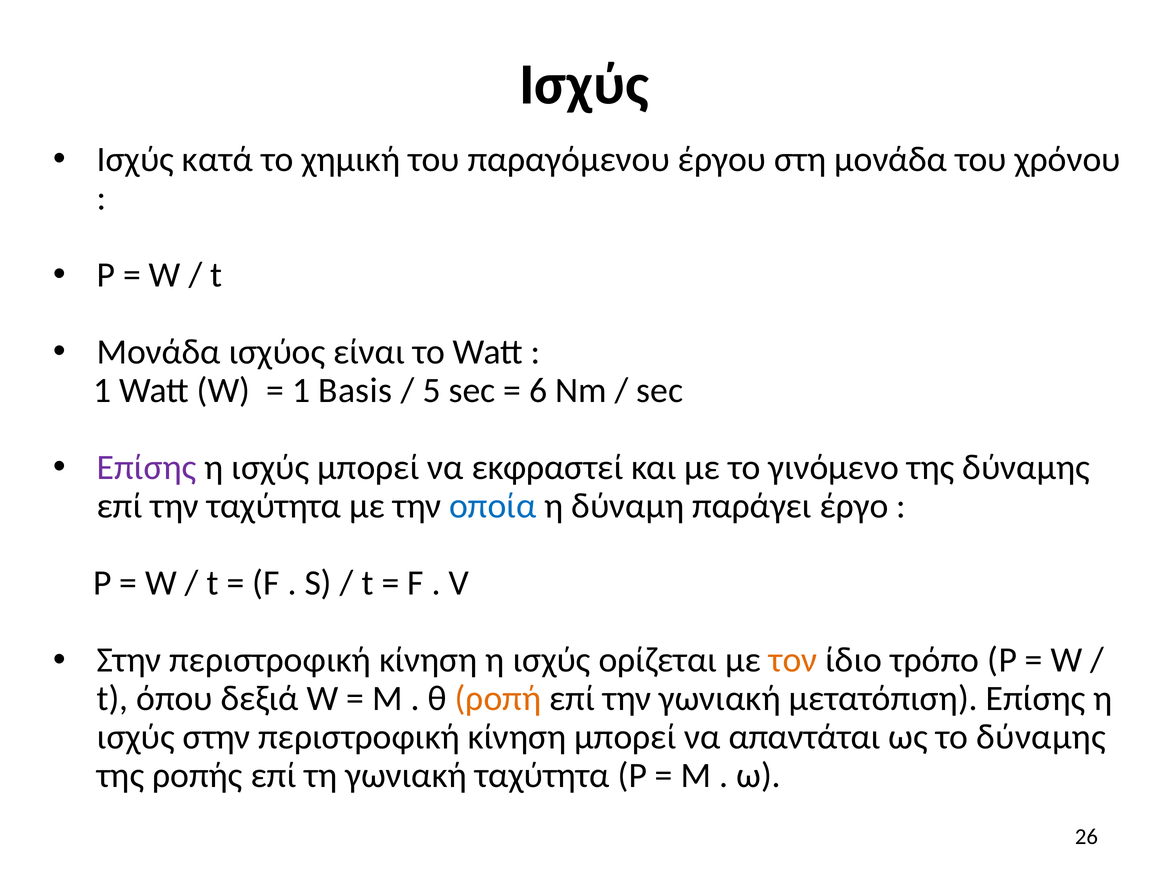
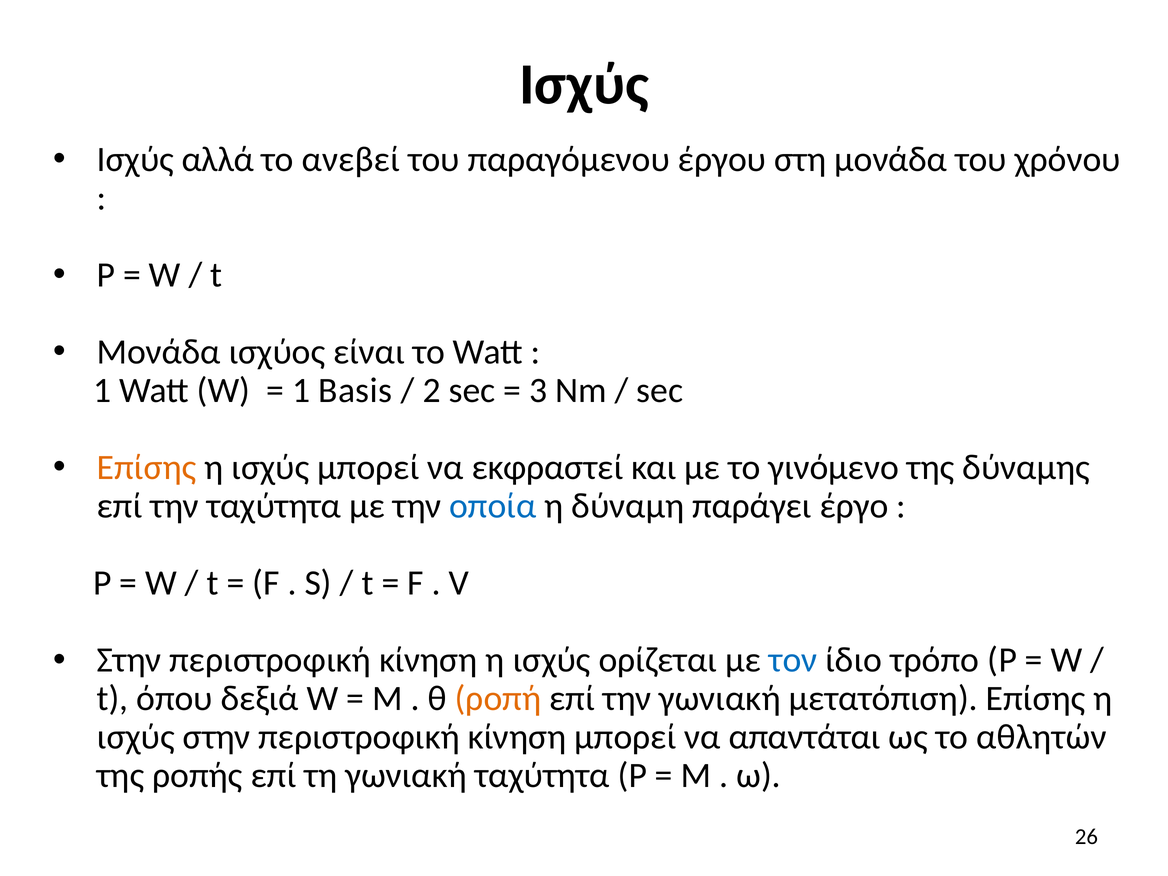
κατά: κατά -> αλλά
χημική: χημική -> ανεβεί
5: 5 -> 2
6: 6 -> 3
Επίσης at (147, 467) colour: purple -> orange
τον colour: orange -> blue
το δύναμης: δύναμης -> αθλητών
